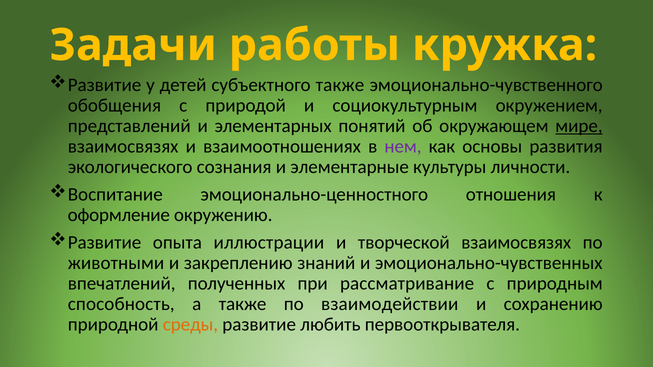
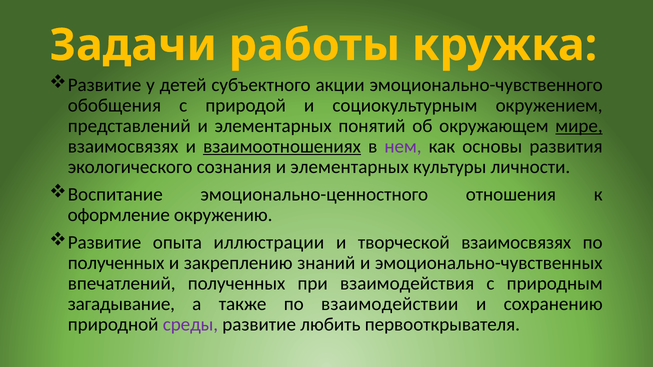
субъектного также: также -> акции
взаимоотношениях underline: none -> present
сознания и элементарные: элементарные -> элементарных
животными at (116, 263): животными -> полученных
рассматривание: рассматривание -> взаимодействия
способность: способность -> загадывание
среды colour: orange -> purple
